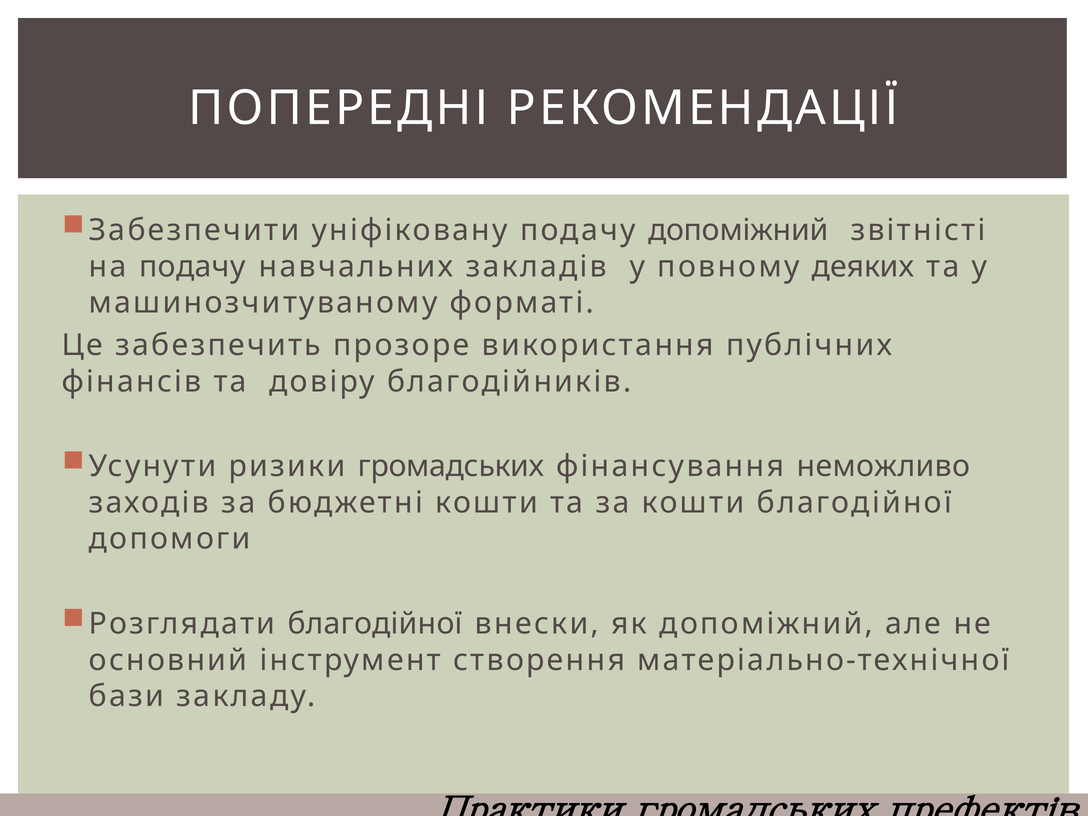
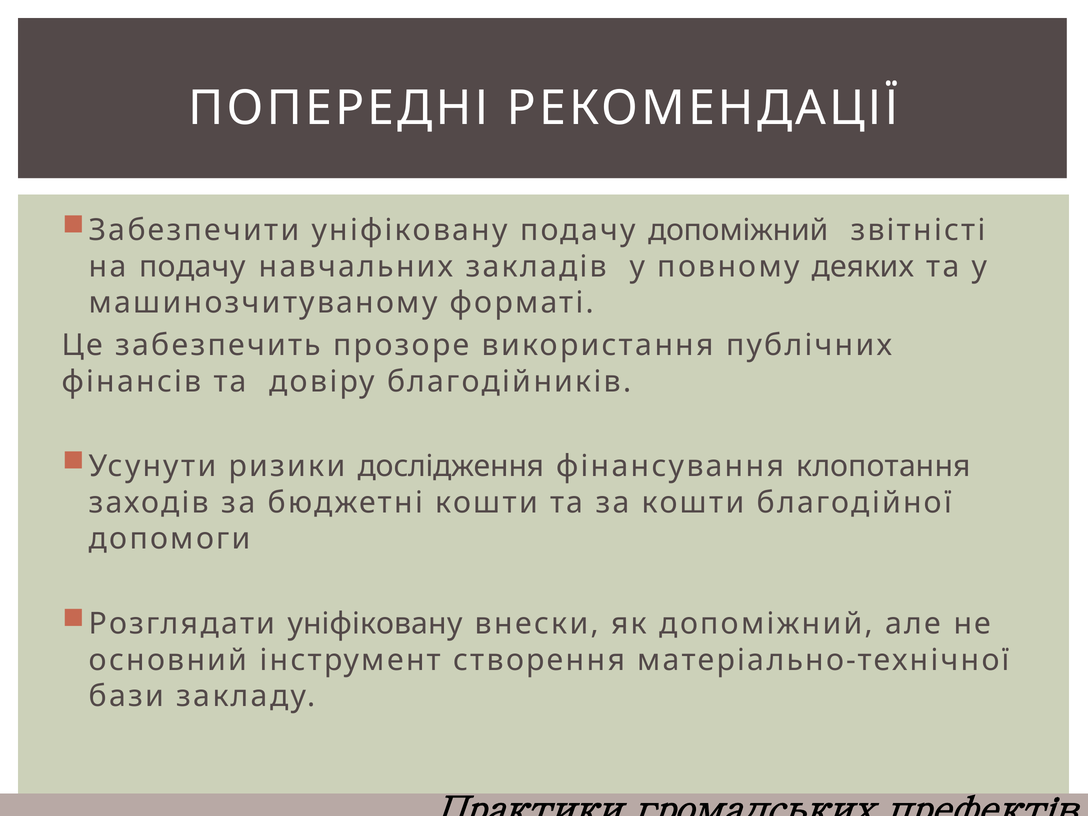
ризики громадських: громадських -> дослідження
неможливо: неможливо -> клопотання
Розглядати благодійної: благодійної -> уніфіковану
